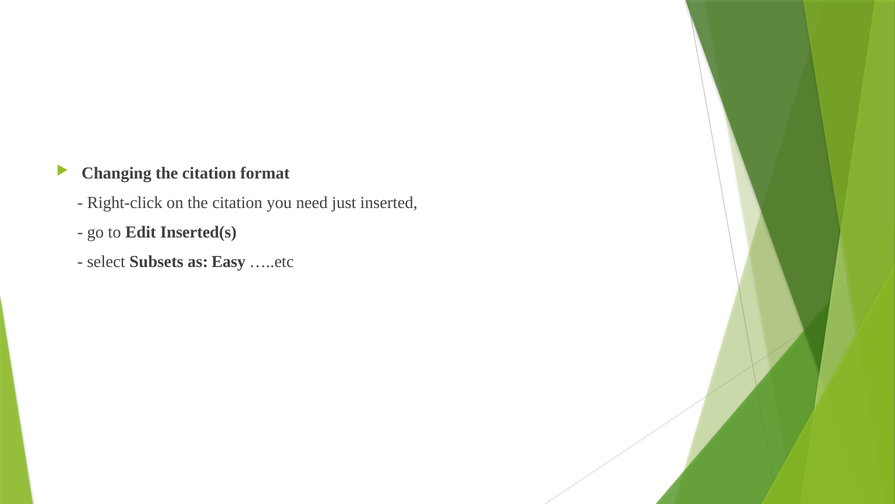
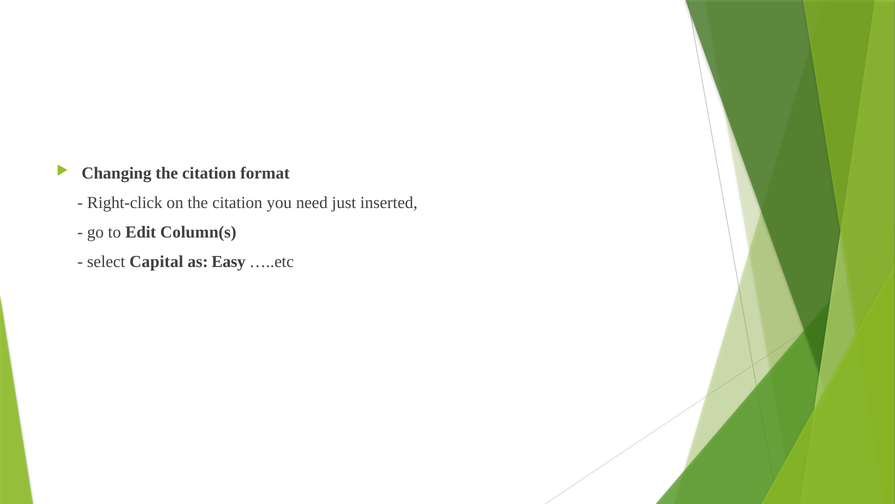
Inserted(s: Inserted(s -> Column(s
Subsets: Subsets -> Capital
